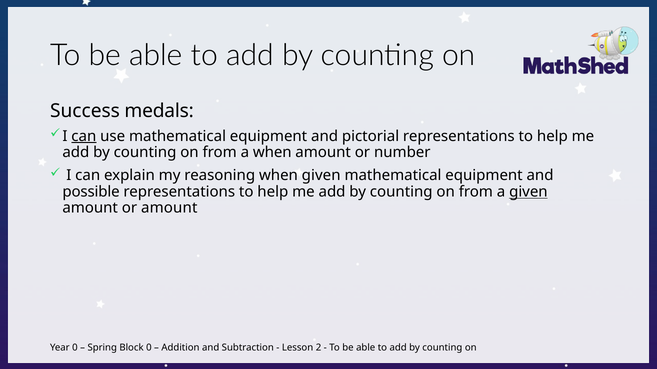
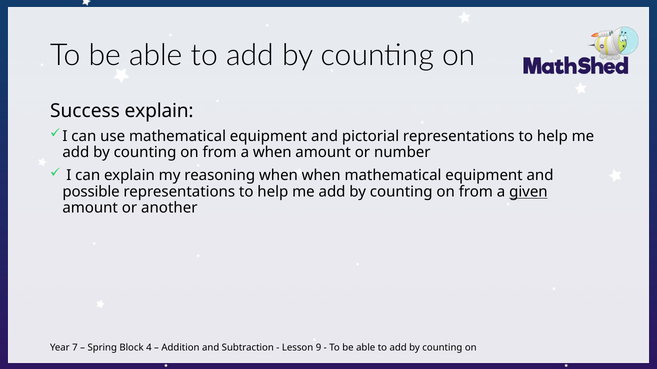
Success medals: medals -> explain
can at (84, 136) underline: present -> none
when given: given -> when
or amount: amount -> another
Year 0: 0 -> 7
Block 0: 0 -> 4
2: 2 -> 9
